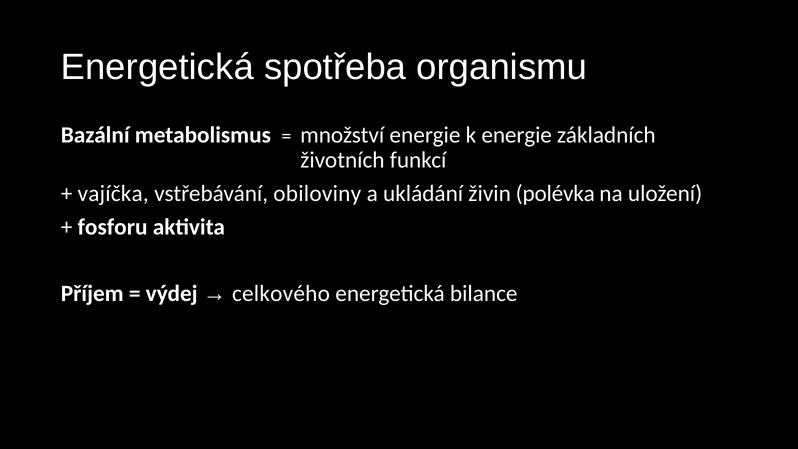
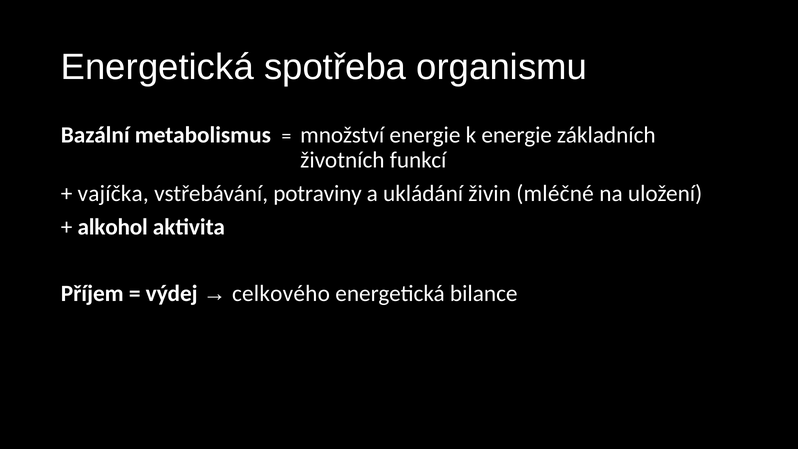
obiloviny: obiloviny -> potraviny
polévka: polévka -> mléčné
fosforu: fosforu -> alkohol
